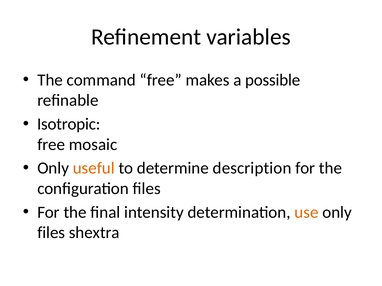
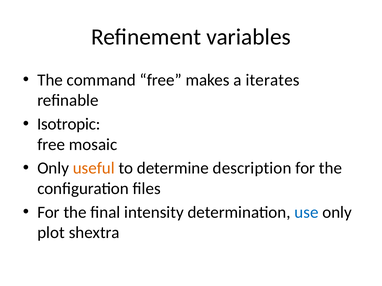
possible: possible -> iterates
use colour: orange -> blue
files at (51, 233): files -> plot
